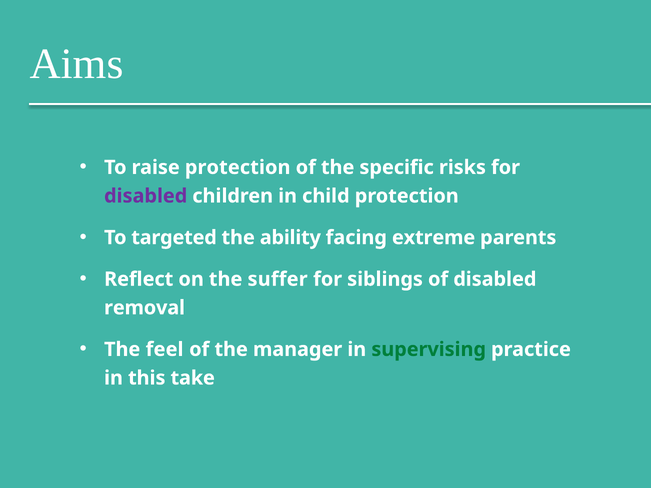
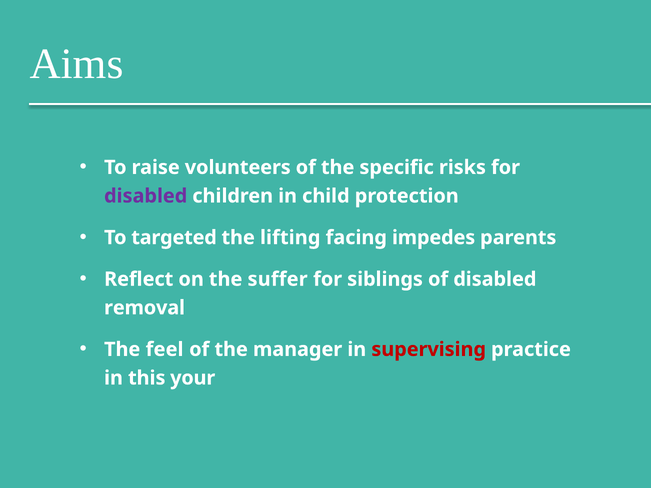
raise protection: protection -> volunteers
ability: ability -> lifting
extreme: extreme -> impedes
supervising colour: green -> red
take: take -> your
